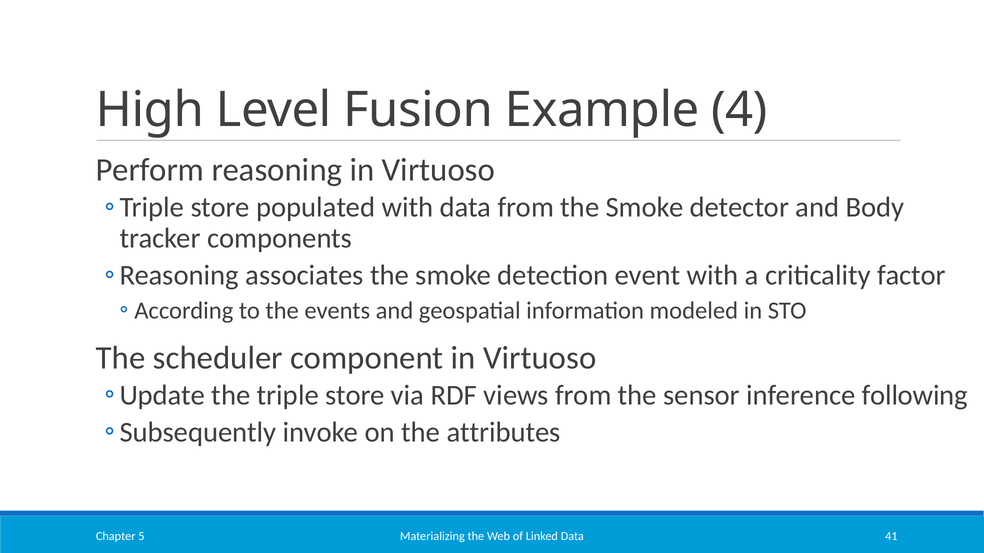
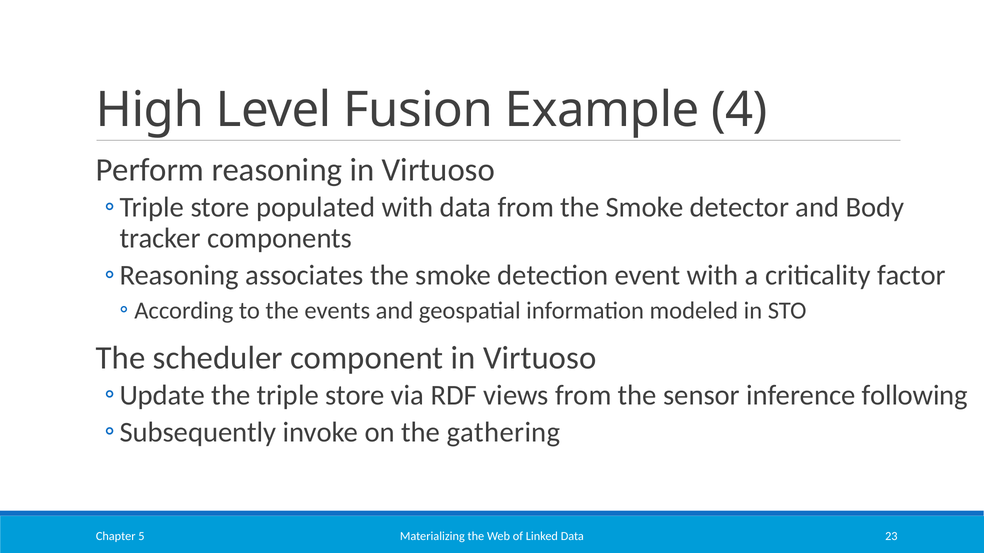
attributes: attributes -> gathering
41: 41 -> 23
